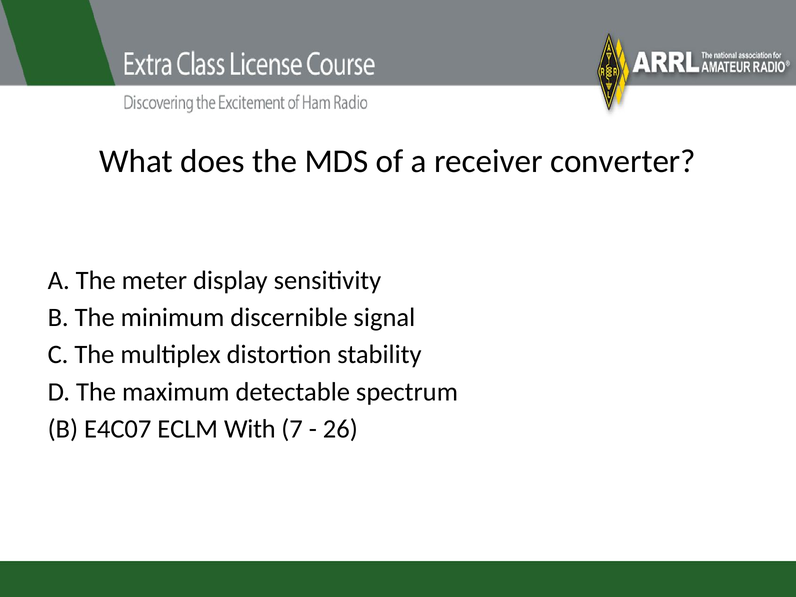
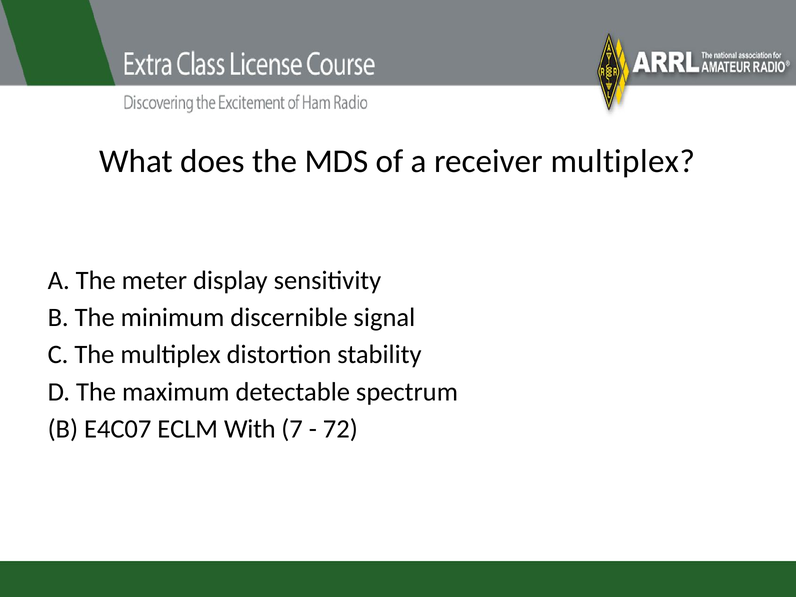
receiver converter: converter -> multiplex
26: 26 -> 72
